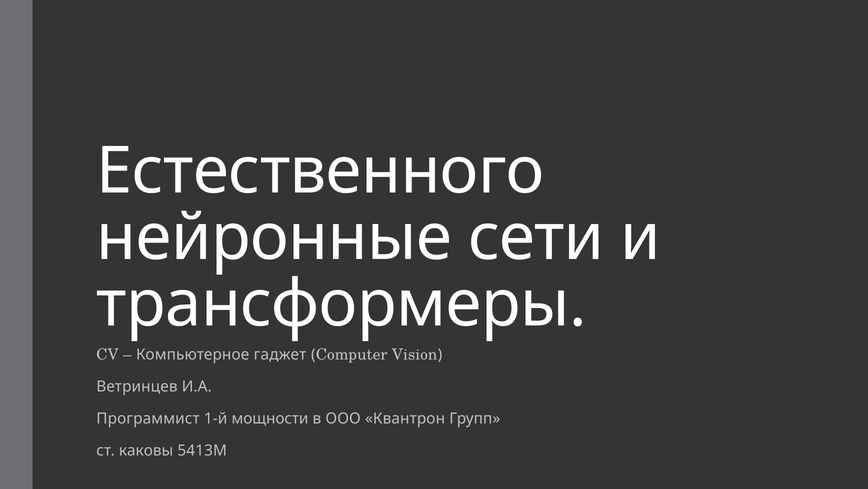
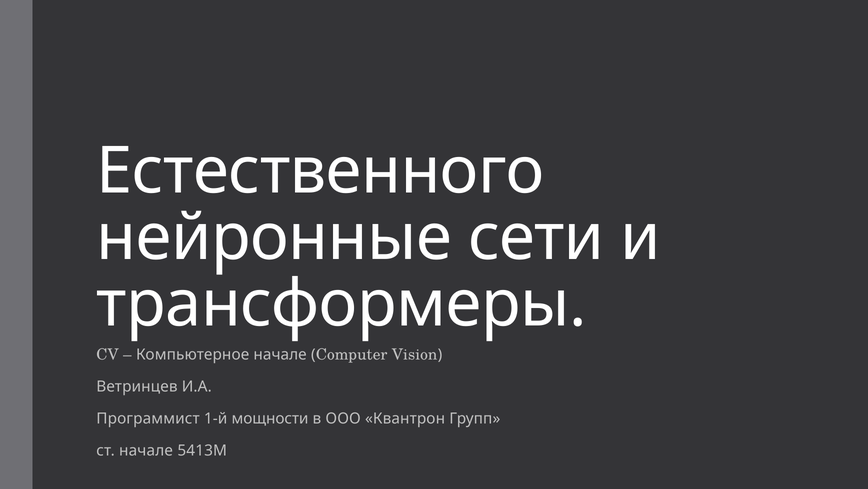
Компьютерное гаджет: гаджет -> начале
ст каковы: каковы -> начале
